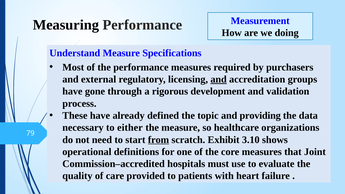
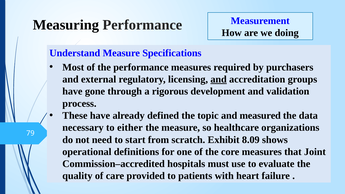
providing: providing -> measured
from underline: present -> none
3.10: 3.10 -> 8.09
